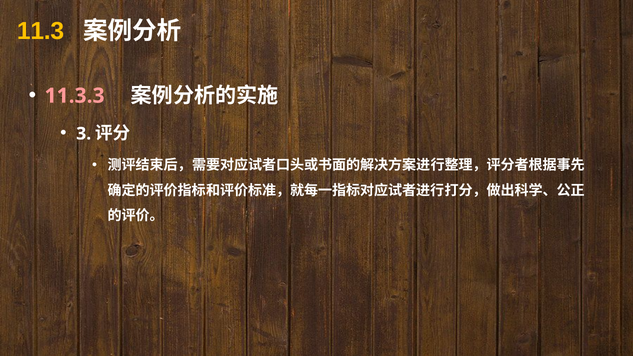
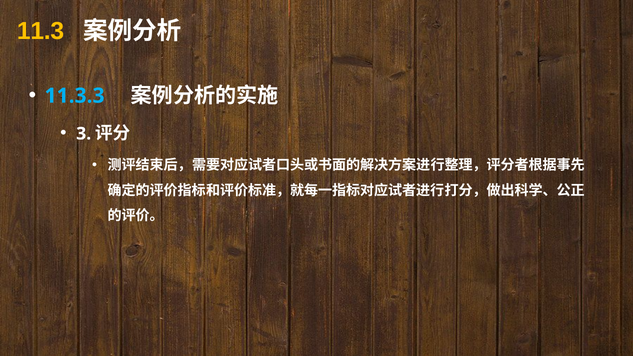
11.3.3 colour: pink -> light blue
